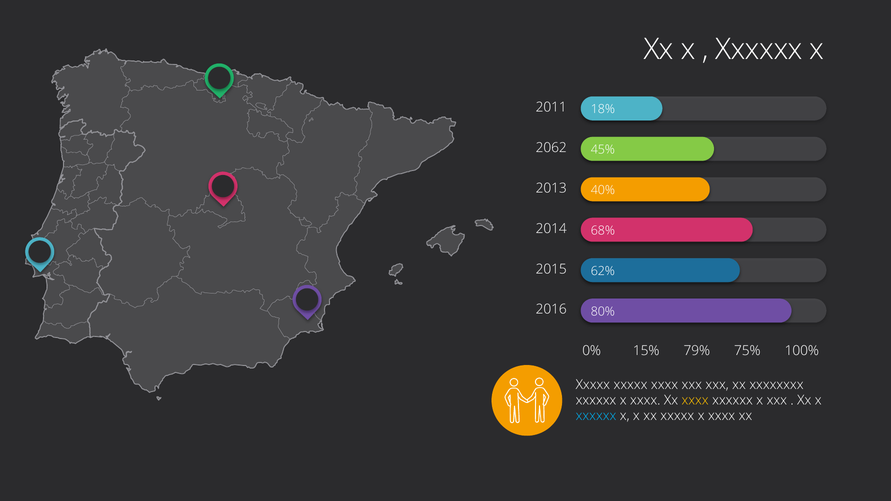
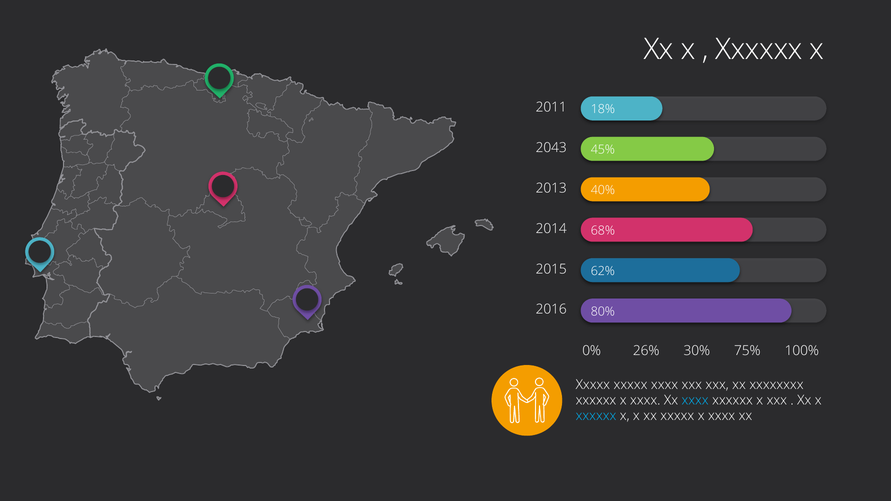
2062: 2062 -> 2043
15%: 15% -> 26%
79%: 79% -> 30%
xxxx at (695, 400) colour: yellow -> light blue
